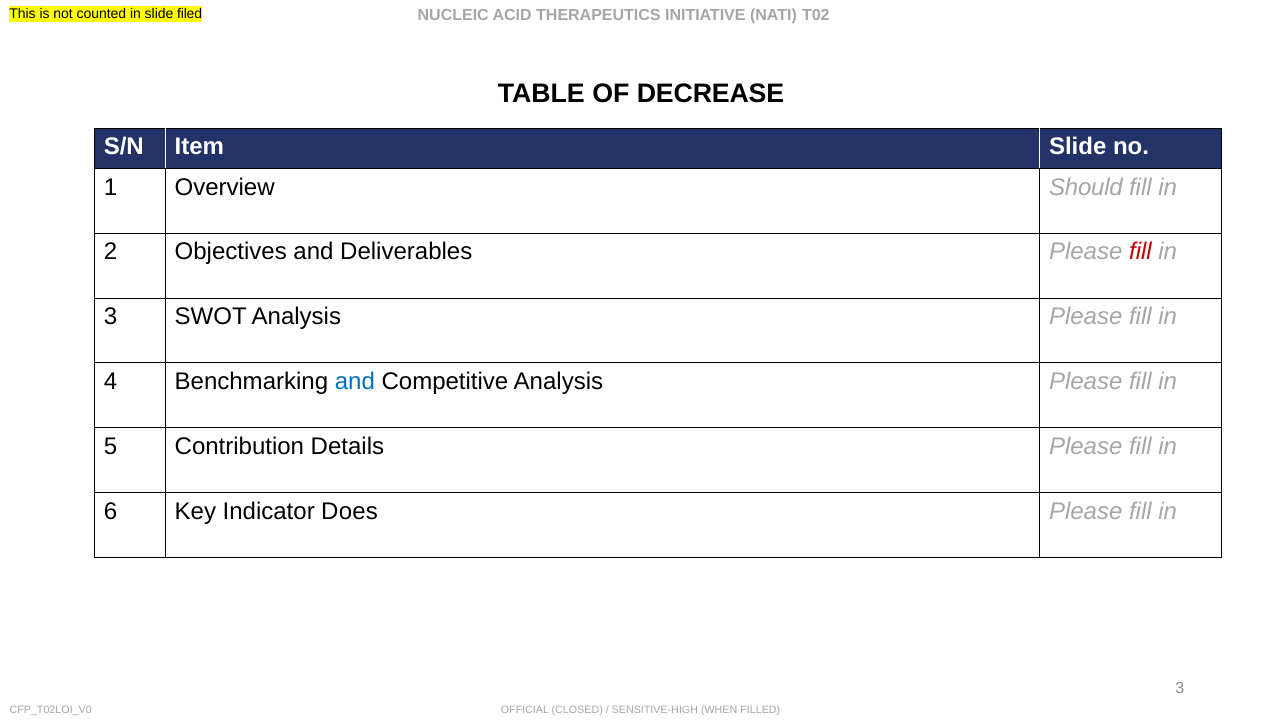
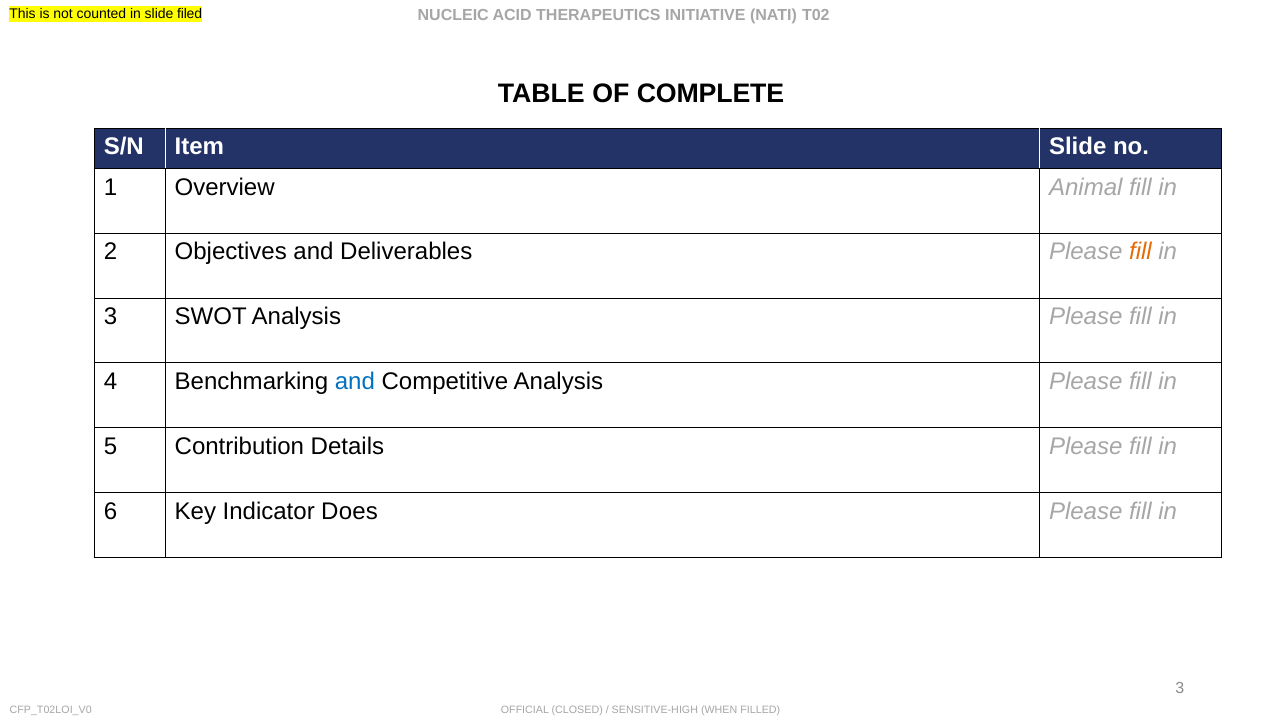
DECREASE: DECREASE -> COMPLETE
Should: Should -> Animal
fill at (1140, 252) colour: red -> orange
